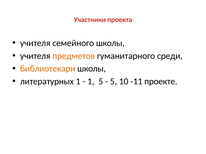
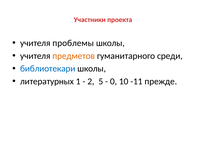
семейного: семейного -> проблемы
библиотекари colour: orange -> blue
1 at (91, 82): 1 -> 2
5 at (113, 82): 5 -> 0
проекте: проекте -> прежде
